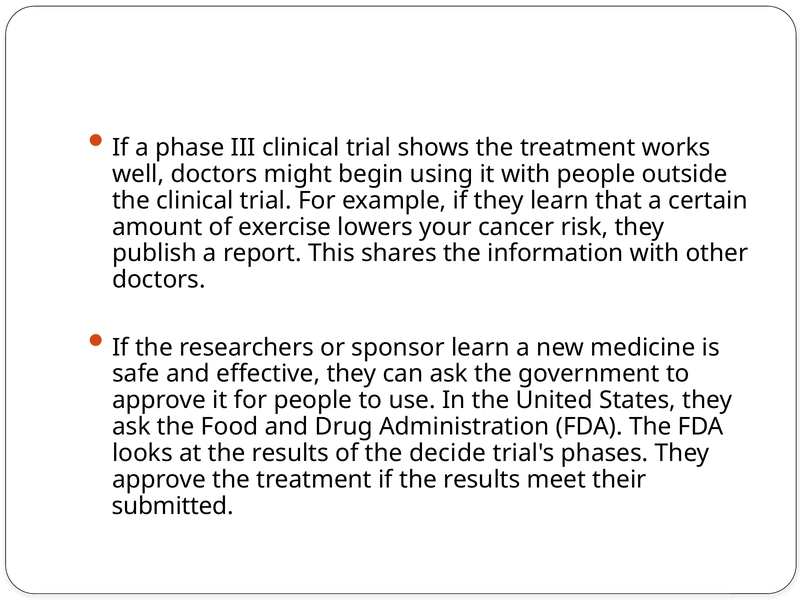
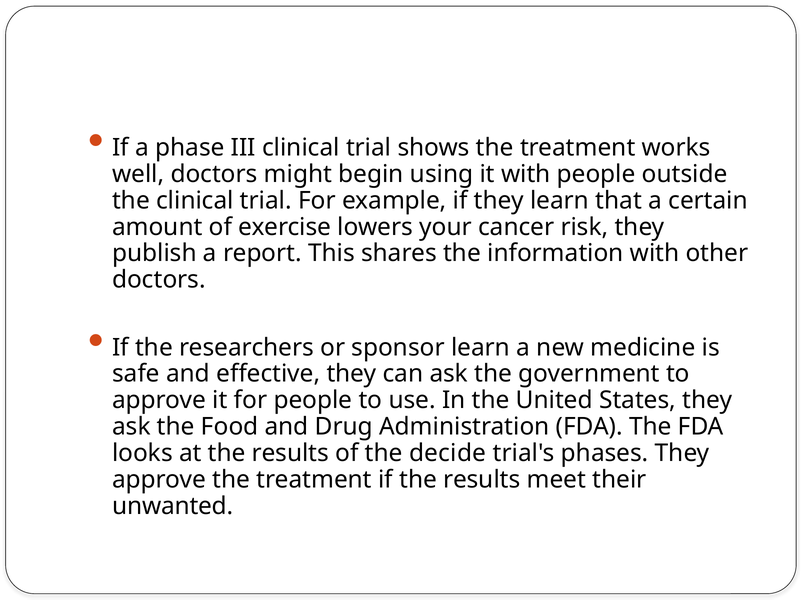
submitted: submitted -> unwanted
